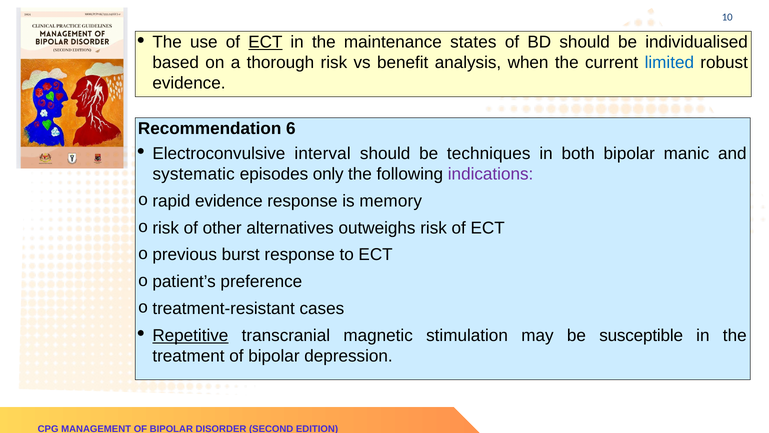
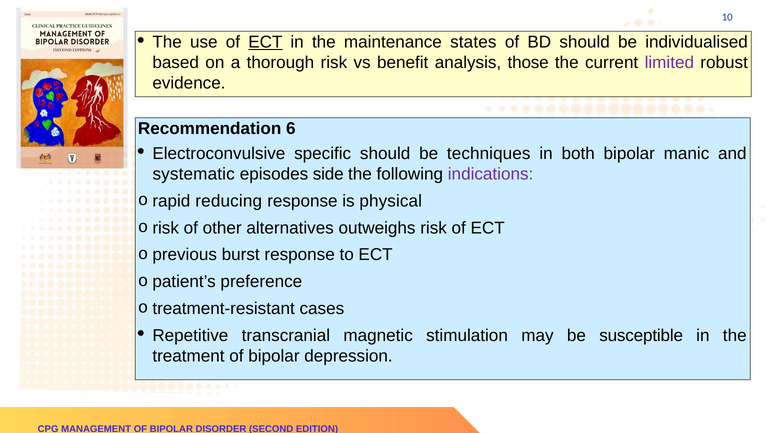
when: when -> those
limited colour: blue -> purple
interval: interval -> specific
only: only -> side
evidence at (229, 201): evidence -> reducing
memory: memory -> physical
Repetitive underline: present -> none
